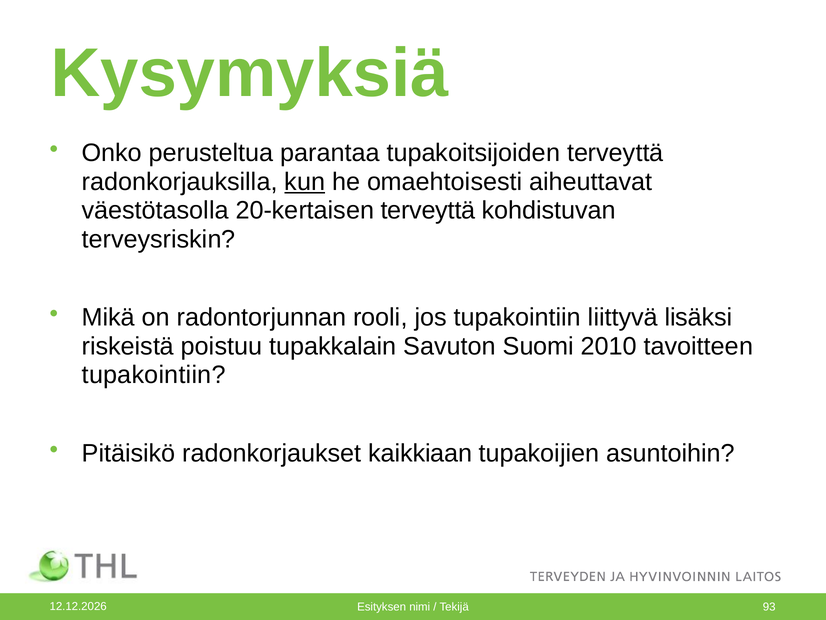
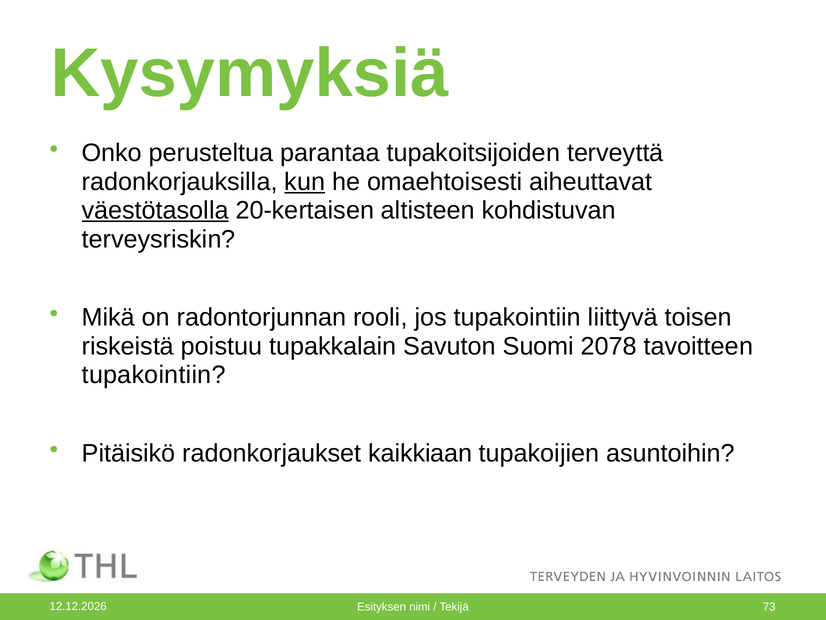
väestötasolla underline: none -> present
20-kertaisen terveyttä: terveyttä -> altisteen
lisäksi: lisäksi -> toisen
2010: 2010 -> 2078
93: 93 -> 73
